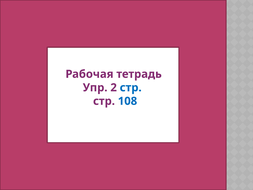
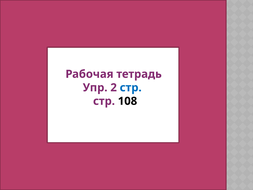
108 colour: blue -> black
